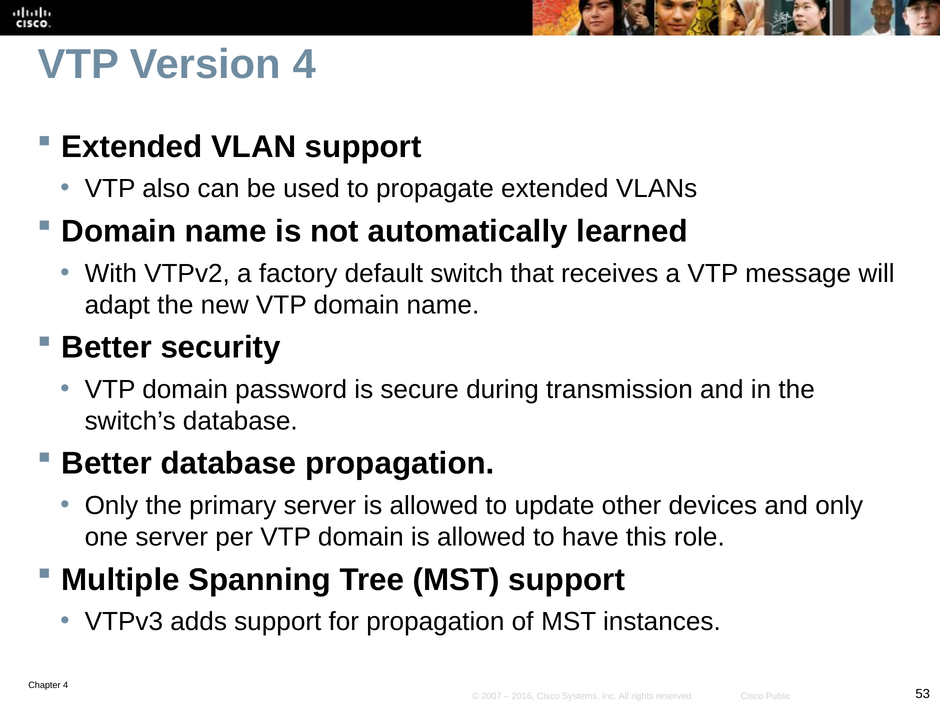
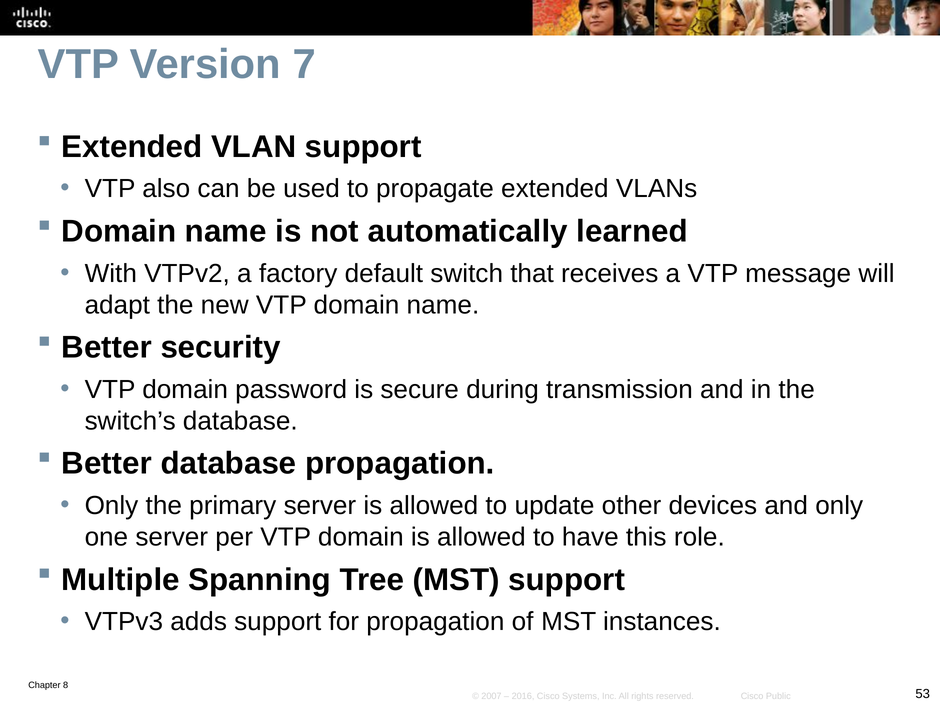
Version 4: 4 -> 7
4 at (66, 685): 4 -> 8
